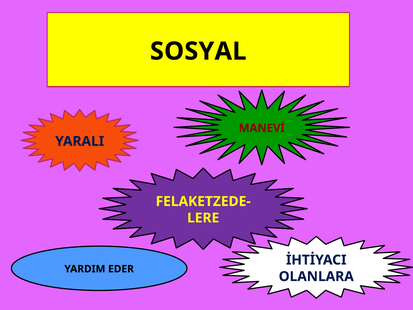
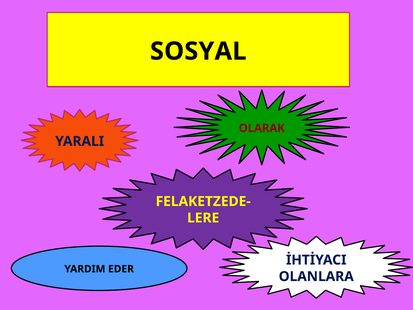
MANEVİ: MANEVİ -> OLARAK
